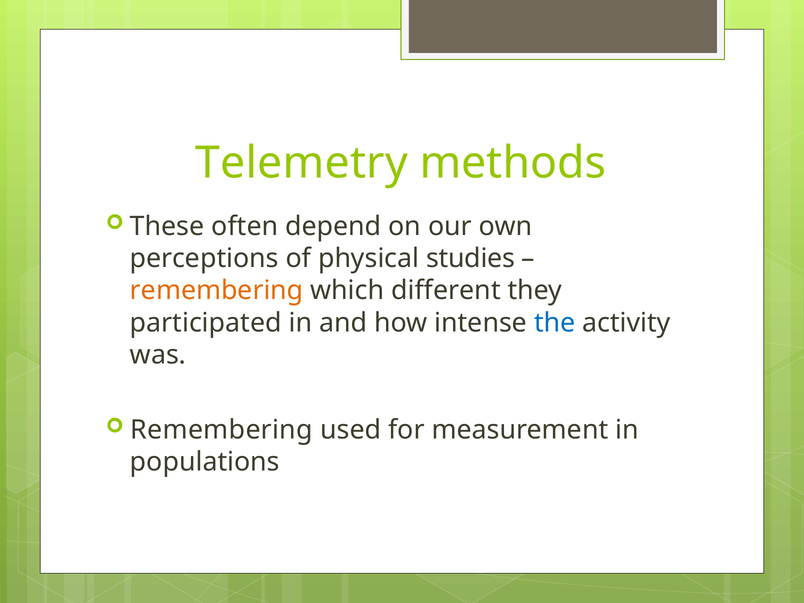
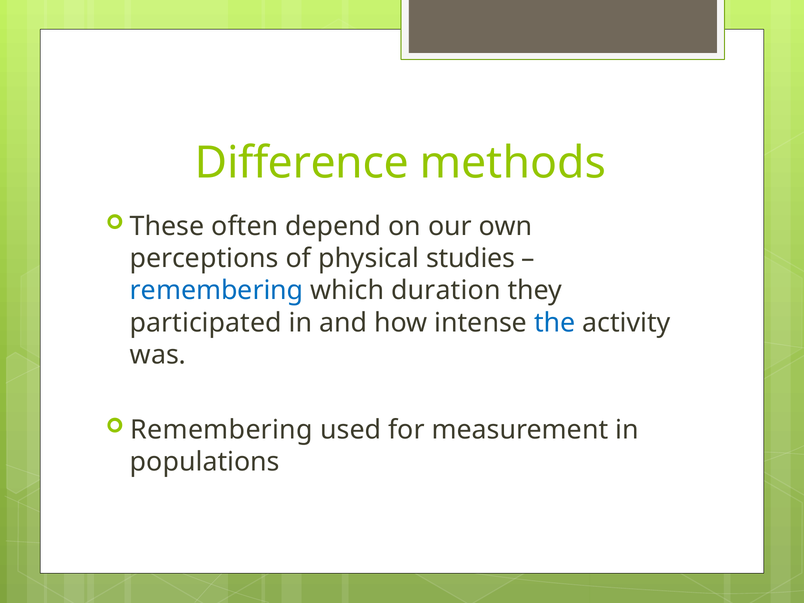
Telemetry: Telemetry -> Difference
remembering at (217, 291) colour: orange -> blue
different: different -> duration
